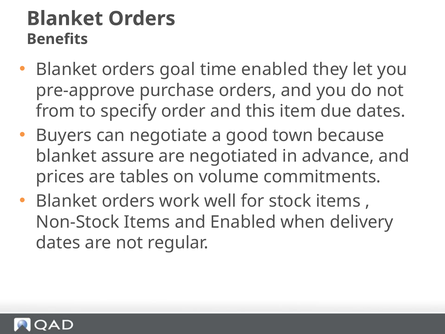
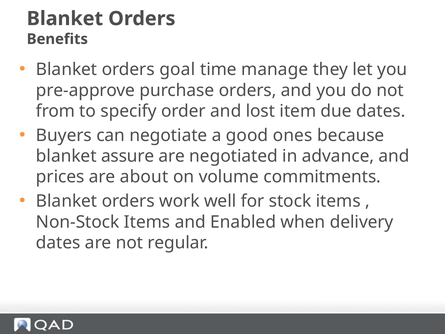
time enabled: enabled -> manage
this: this -> lost
town: town -> ones
tables: tables -> about
